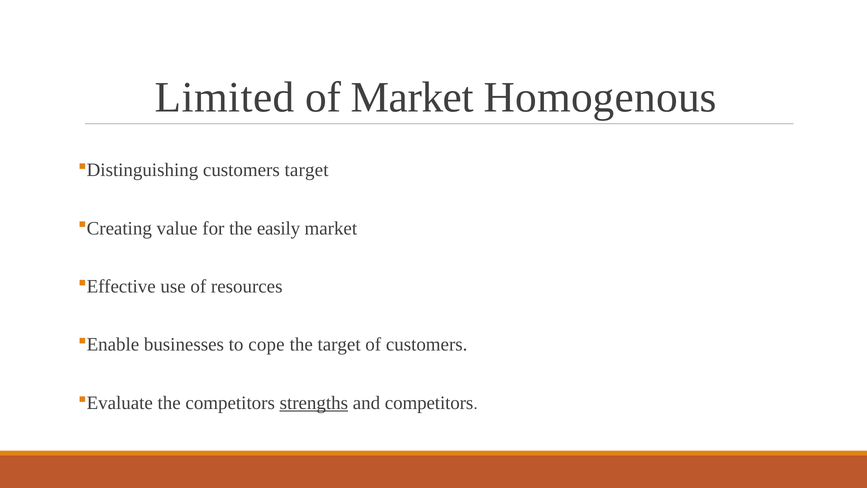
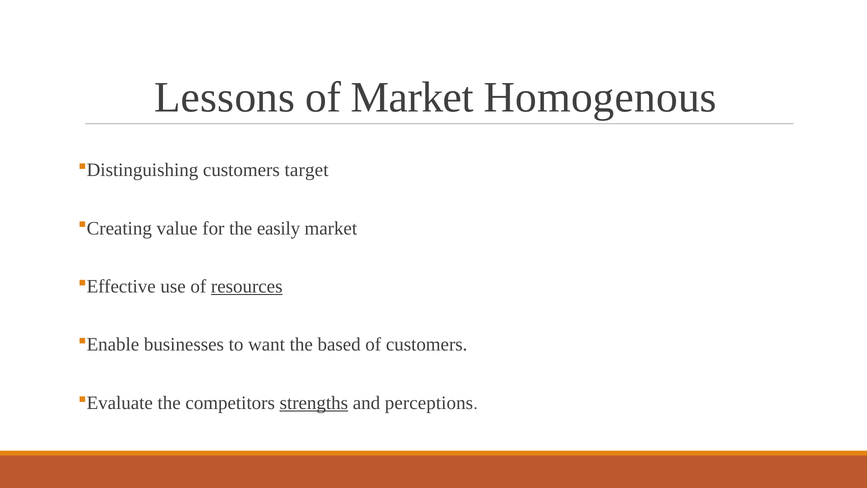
Limited: Limited -> Lessons
resources underline: none -> present
cope: cope -> want
the target: target -> based
and competitors: competitors -> perceptions
